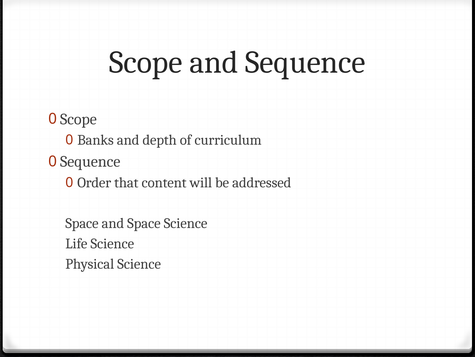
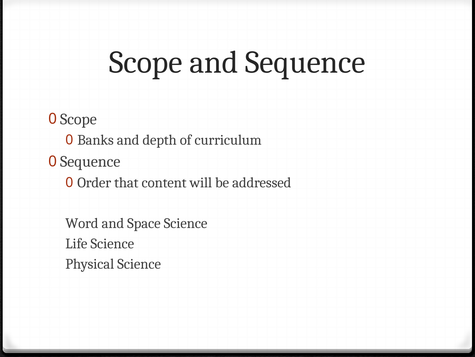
Space at (82, 223): Space -> Word
